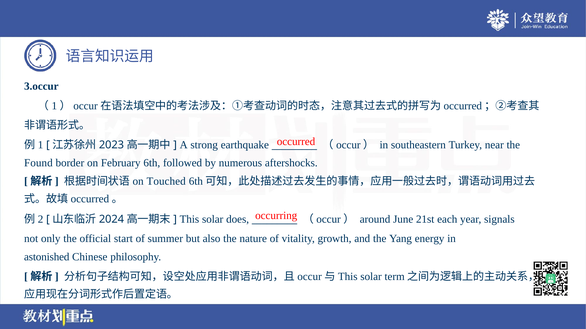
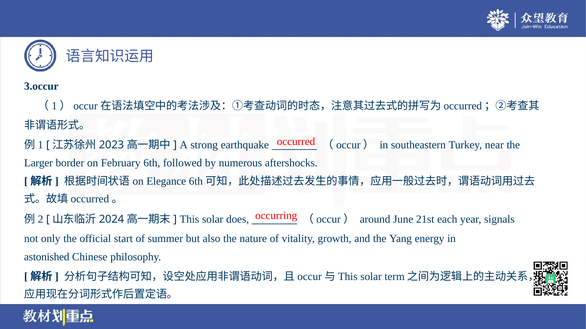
Found: Found -> Larger
Touched: Touched -> Elegance
